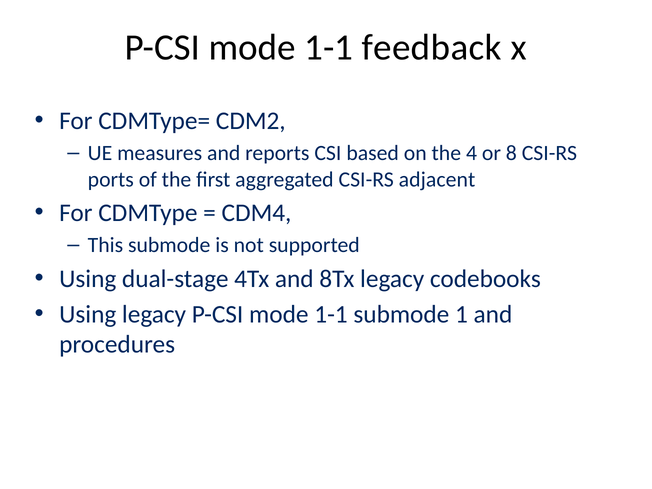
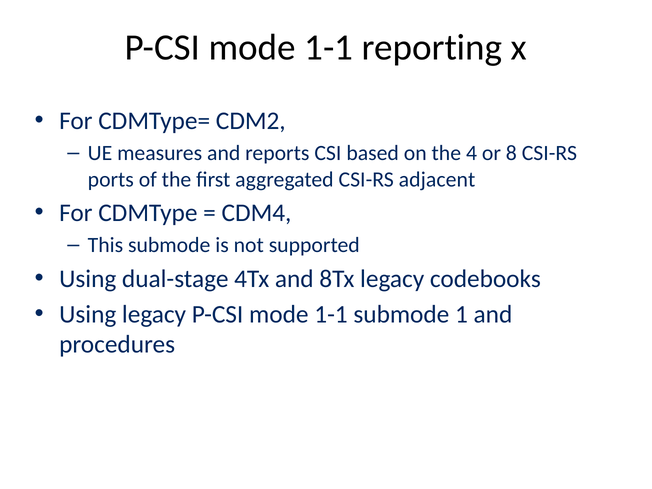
feedback: feedback -> reporting
